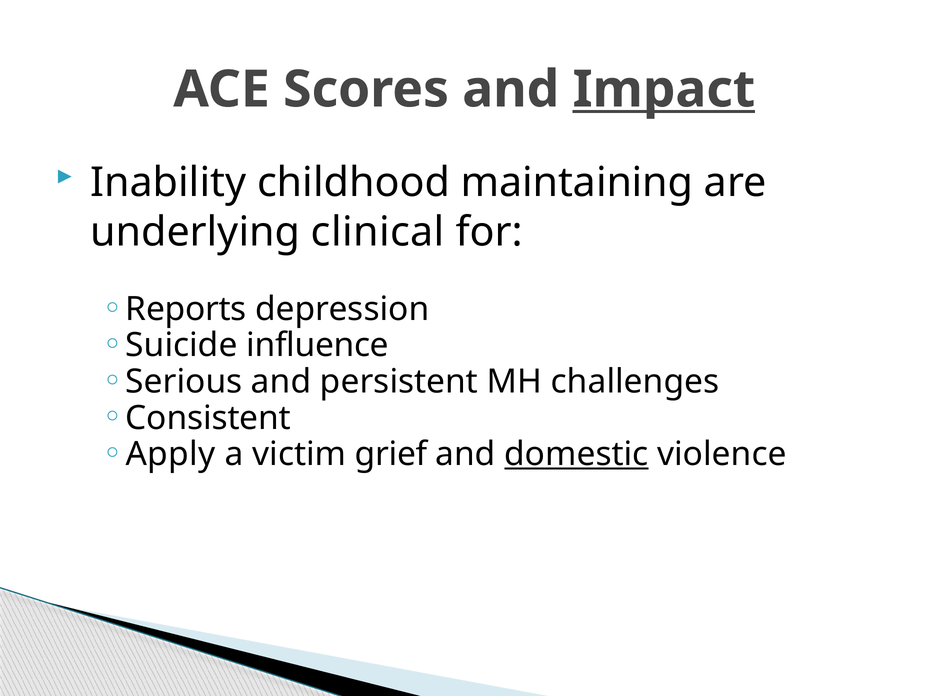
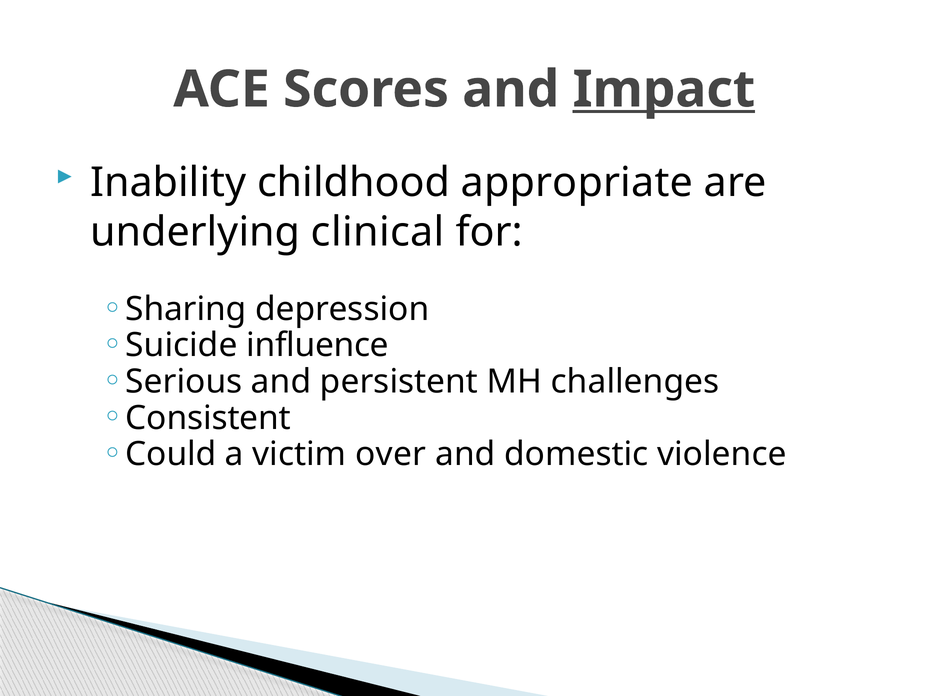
maintaining: maintaining -> appropriate
Reports: Reports -> Sharing
Apply: Apply -> Could
grief: grief -> over
domestic underline: present -> none
